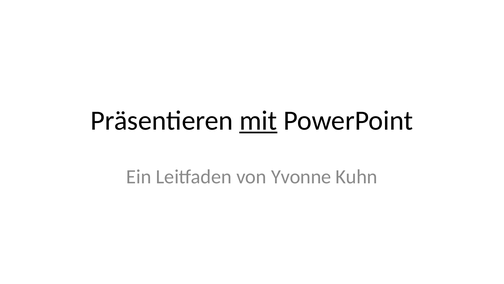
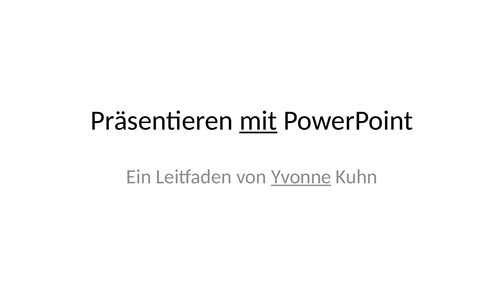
Yvonne underline: none -> present
